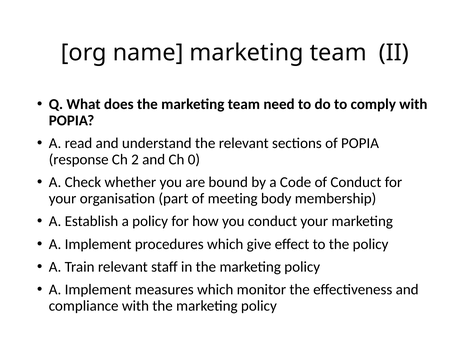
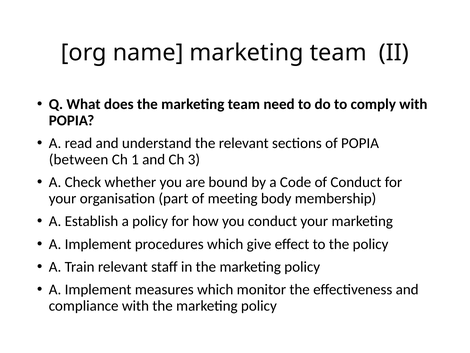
response: response -> between
2: 2 -> 1
0: 0 -> 3
